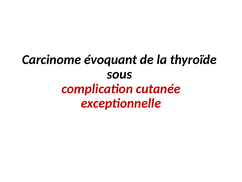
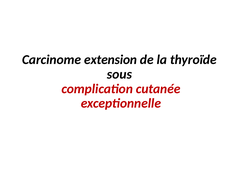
évoquant: évoquant -> extension
